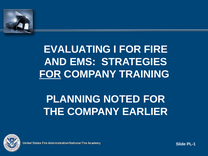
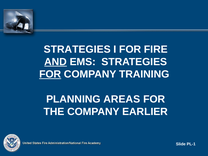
EVALUATING at (77, 49): EVALUATING -> STRATEGIES
AND underline: none -> present
NOTED: NOTED -> AREAS
